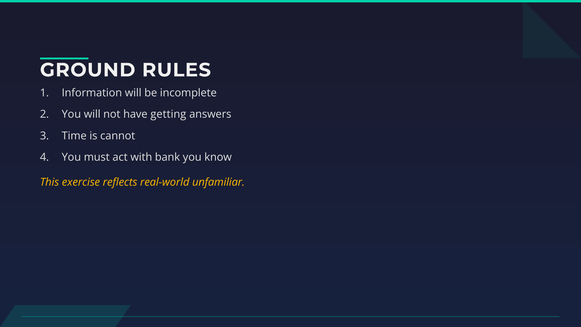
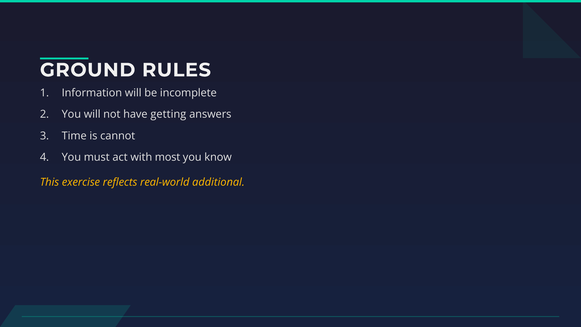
bank: bank -> most
unfamiliar: unfamiliar -> additional
